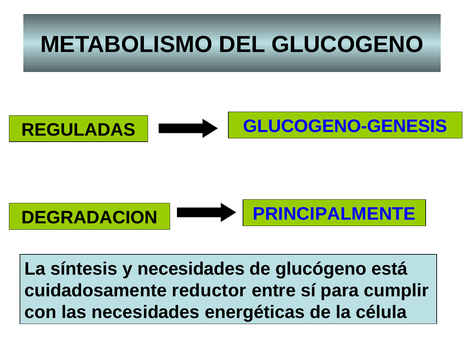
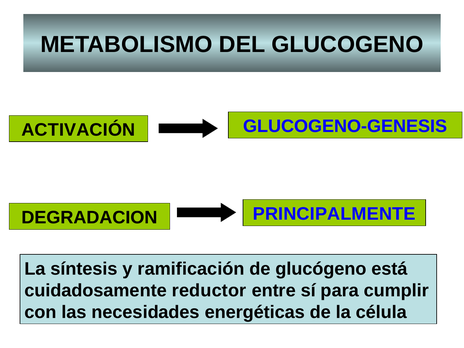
REGULADAS: REGULADAS -> ACTIVACIÓN
y necesidades: necesidades -> ramificación
